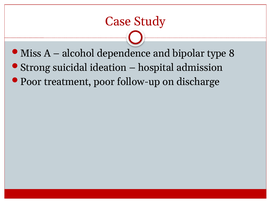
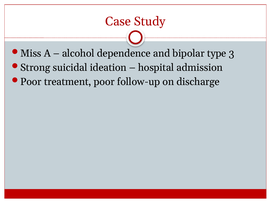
8: 8 -> 3
